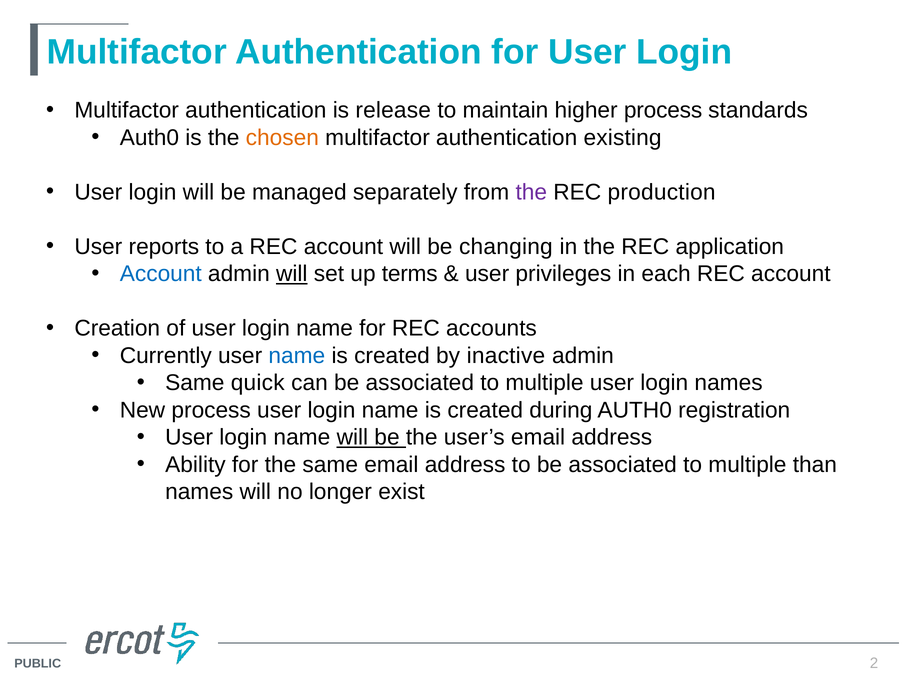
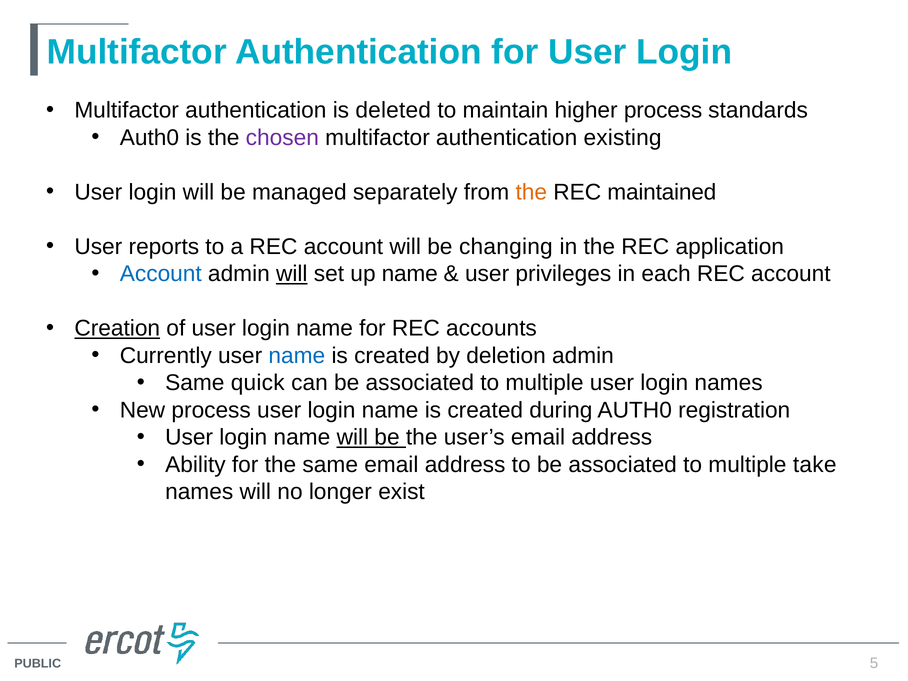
release: release -> deleted
chosen colour: orange -> purple
the at (531, 192) colour: purple -> orange
production: production -> maintained
up terms: terms -> name
Creation underline: none -> present
inactive: inactive -> deletion
than: than -> take
2: 2 -> 5
